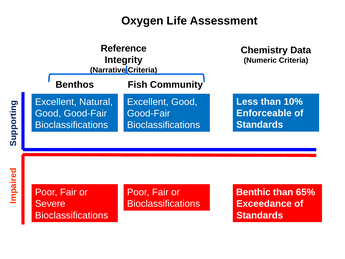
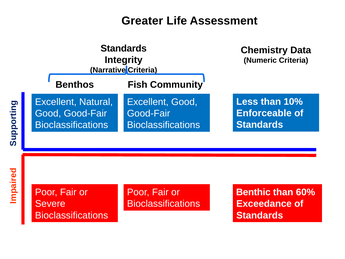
Oxygen: Oxygen -> Greater
Reference at (124, 48): Reference -> Standards
65%: 65% -> 60%
